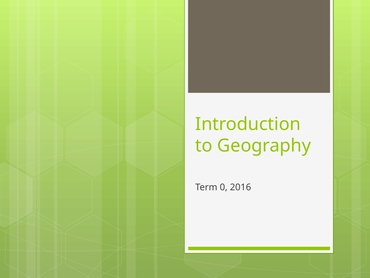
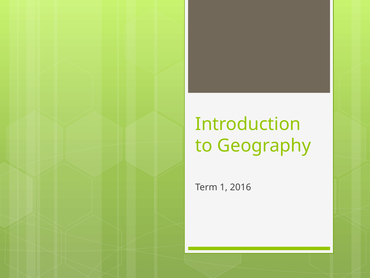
0: 0 -> 1
